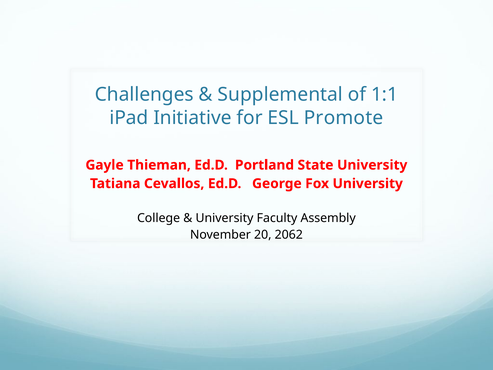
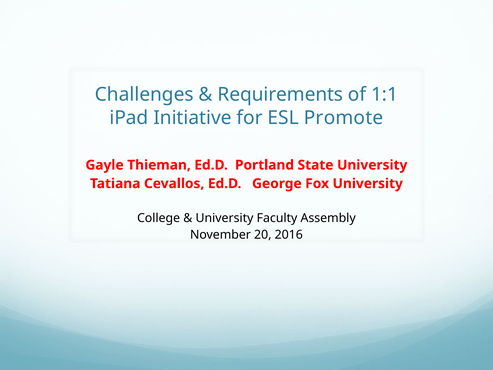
Supplemental: Supplemental -> Requirements
2062: 2062 -> 2016
